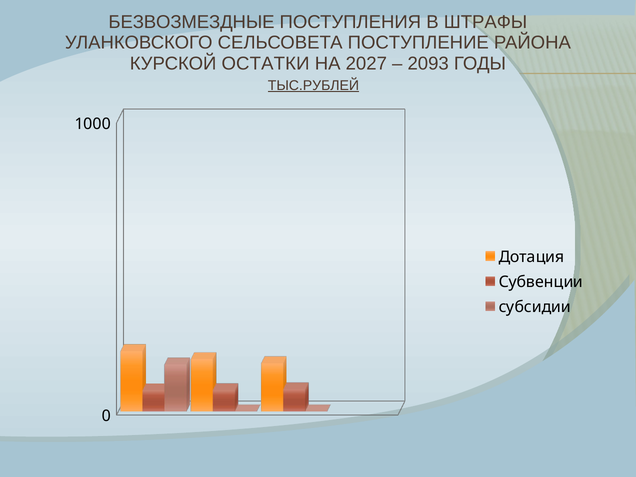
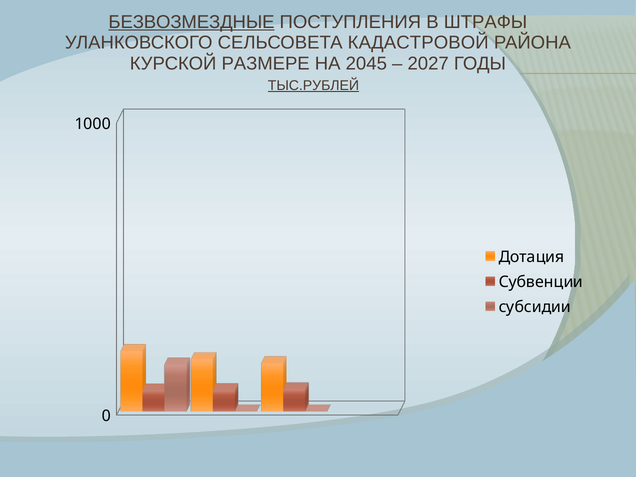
БЕЗВОЗМЕЗДНЫЕ underline: none -> present
ПОСТУПЛЕНИЕ: ПОСТУПЛЕНИЕ -> КАДАСТРОВОЙ
ОСТАТКИ: ОСТАТКИ -> РАЗМЕРЕ
2027: 2027 -> 2045
2093: 2093 -> 2027
